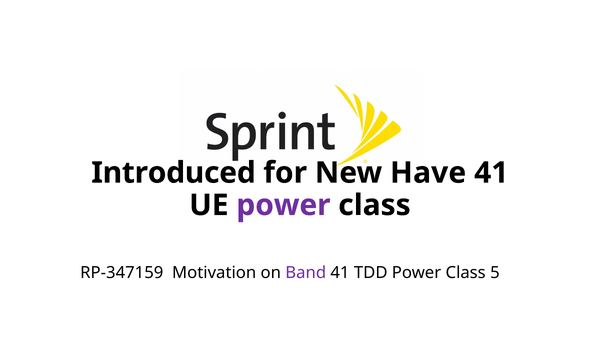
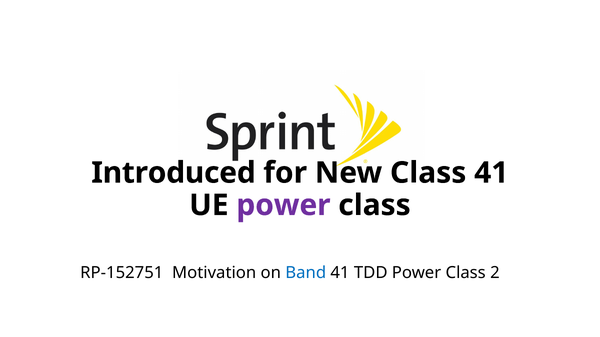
New Have: Have -> Class
RP-347159: RP-347159 -> RP-152751
Band colour: purple -> blue
5: 5 -> 2
